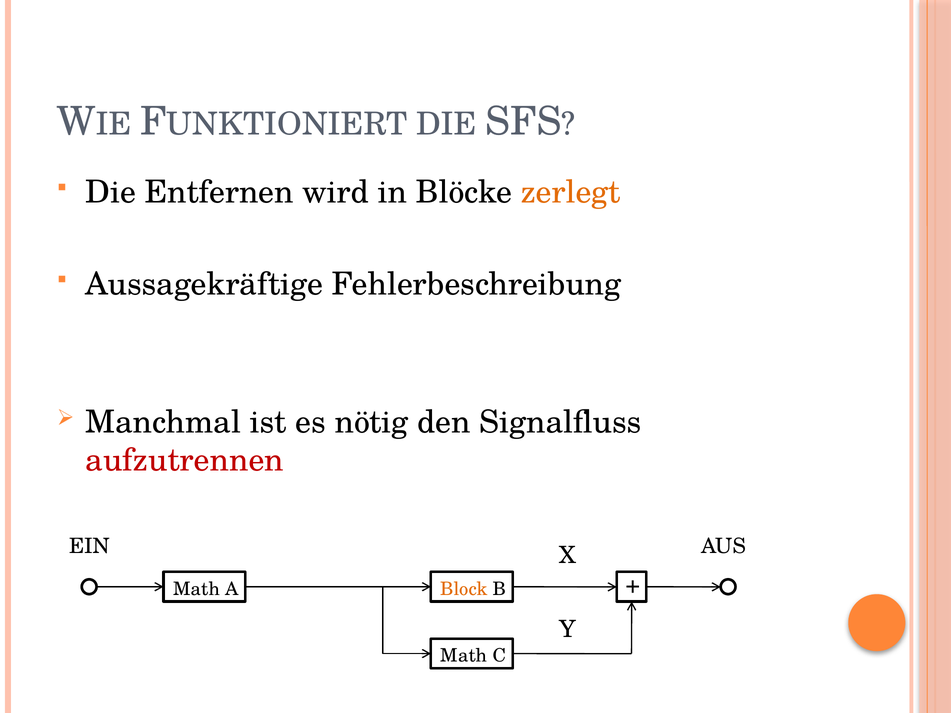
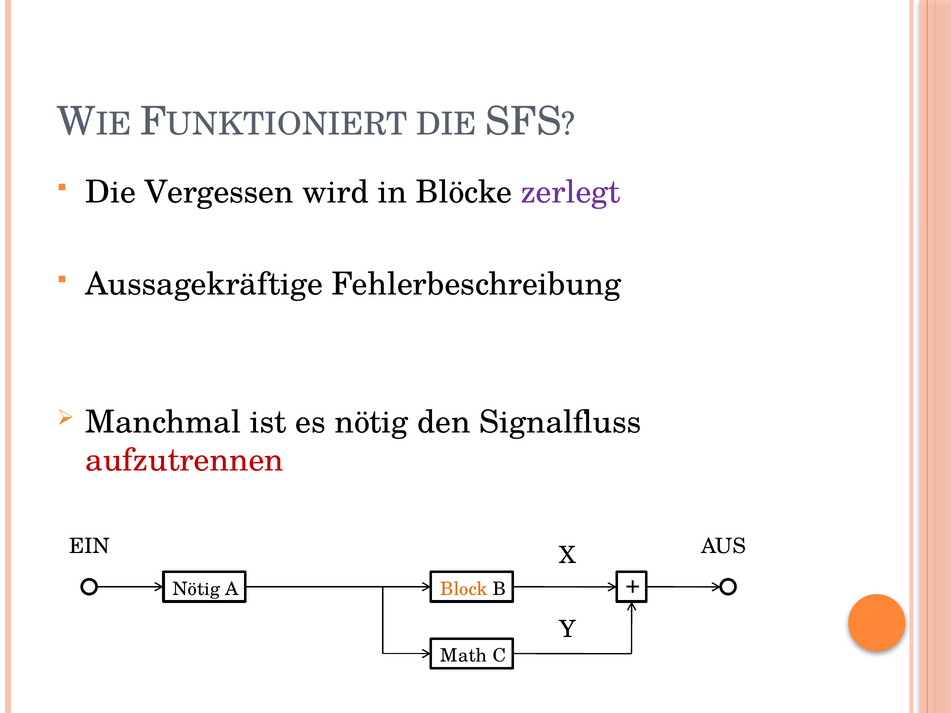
Entfernen: Entfernen -> Vergessen
zerlegt colour: orange -> purple
Math at (196, 589): Math -> Nötig
